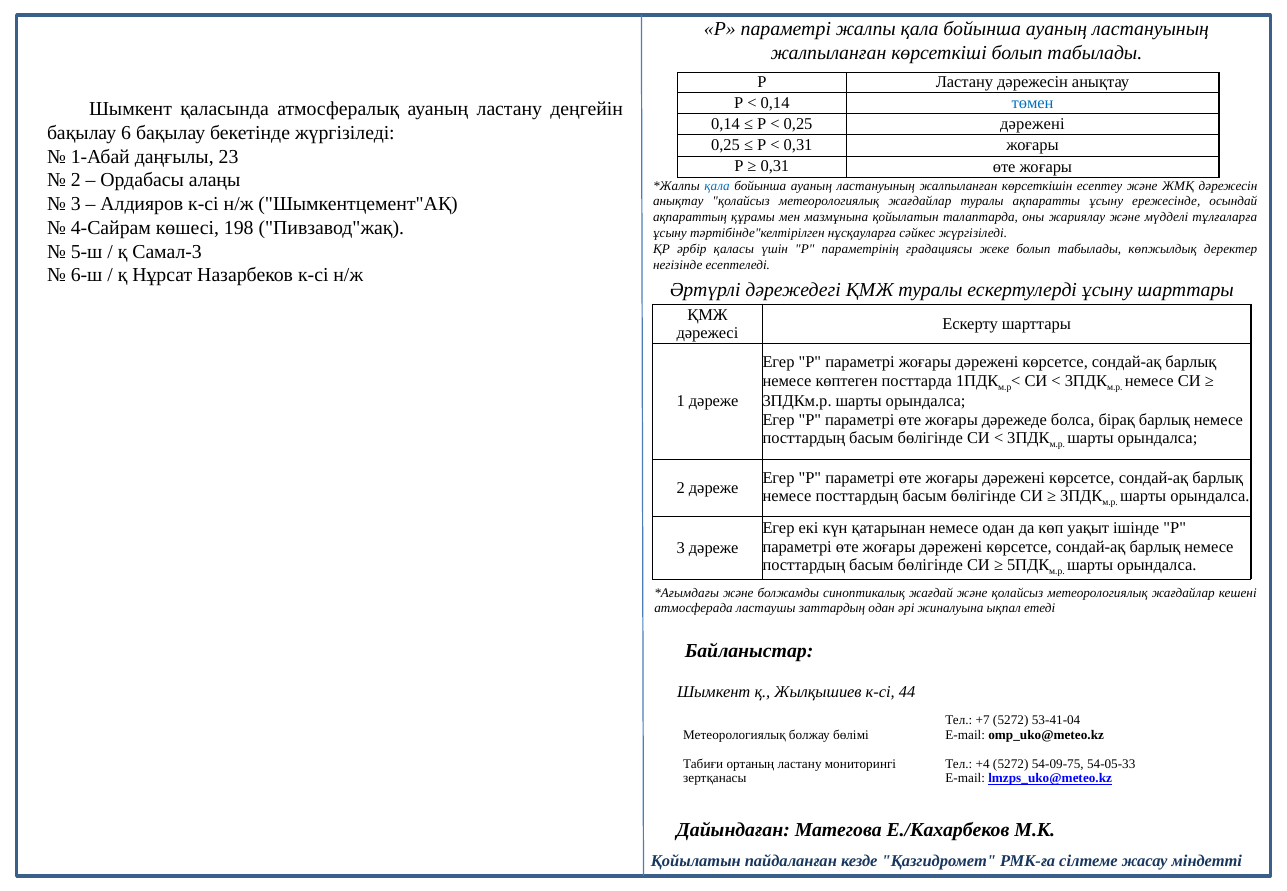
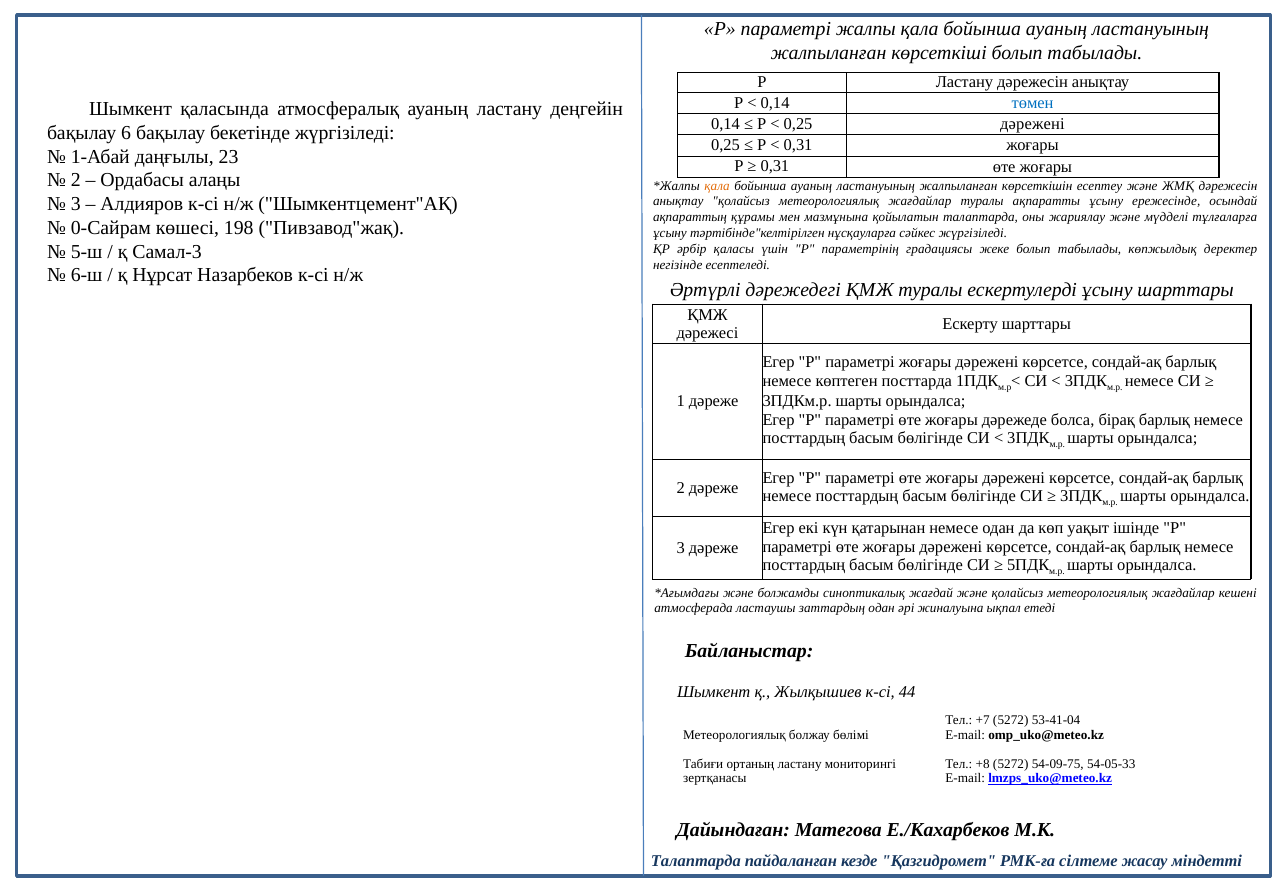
қала at (717, 186) colour: blue -> orange
4-Сайрам: 4-Сайрам -> 0-Сайрам
+4: +4 -> +8
Қойылатын at (696, 861): Қойылатын -> Талаптарда
